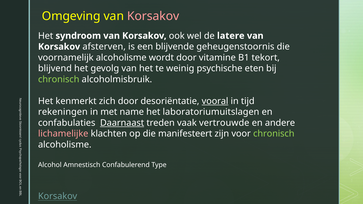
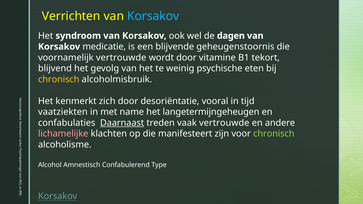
Omgeving: Omgeving -> Verrichten
Korsakov at (153, 16) colour: pink -> light blue
latere: latere -> dagen
afsterven: afsterven -> medicatie
voornamelijk alcoholisme: alcoholisme -> vertrouwde
chronisch at (59, 79) colour: light green -> yellow
vooral underline: present -> none
rekeningen: rekeningen -> vaatziekten
laboratoriumuitslagen: laboratoriumuitslagen -> langetermijngeheugen
